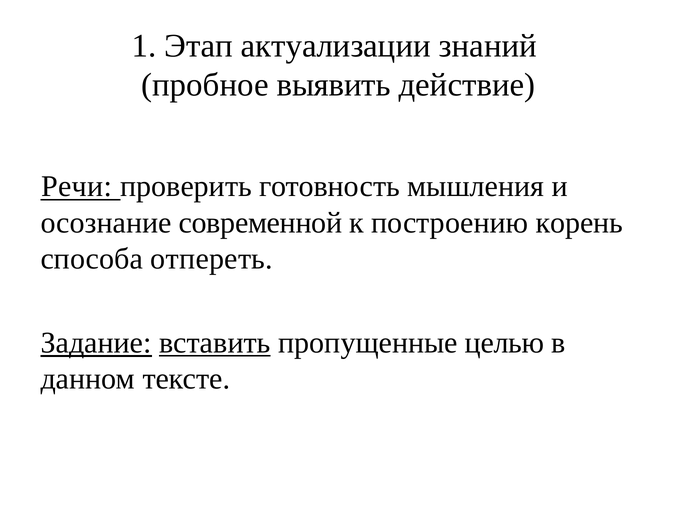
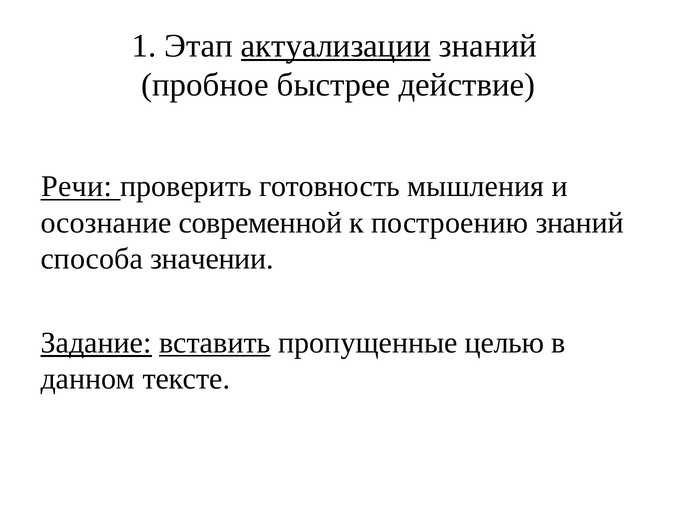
актуализации underline: none -> present
выявить: выявить -> быстрее
построению корень: корень -> знаний
отпереть: отпереть -> значении
